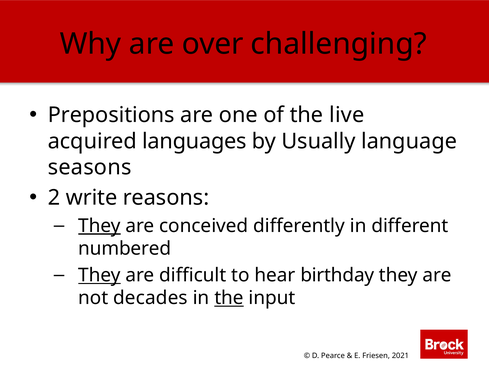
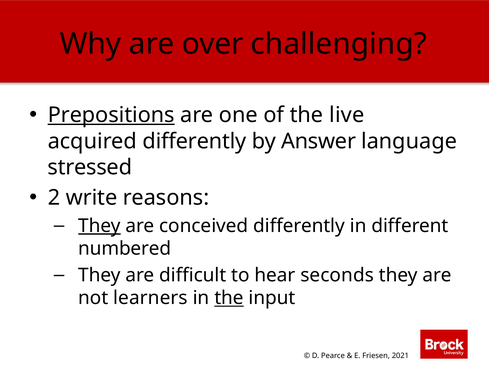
Prepositions underline: none -> present
acquired languages: languages -> differently
Usually: Usually -> Answer
seasons: seasons -> stressed
They at (99, 275) underline: present -> none
birthday: birthday -> seconds
decades: decades -> learners
